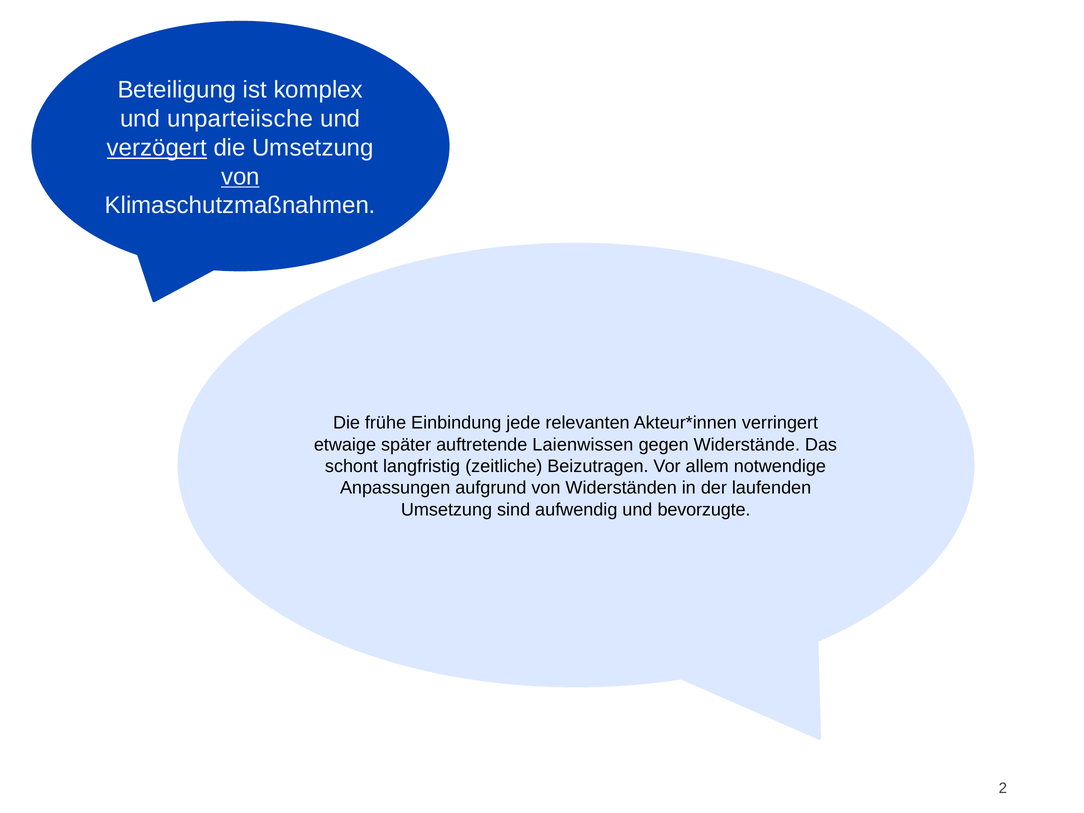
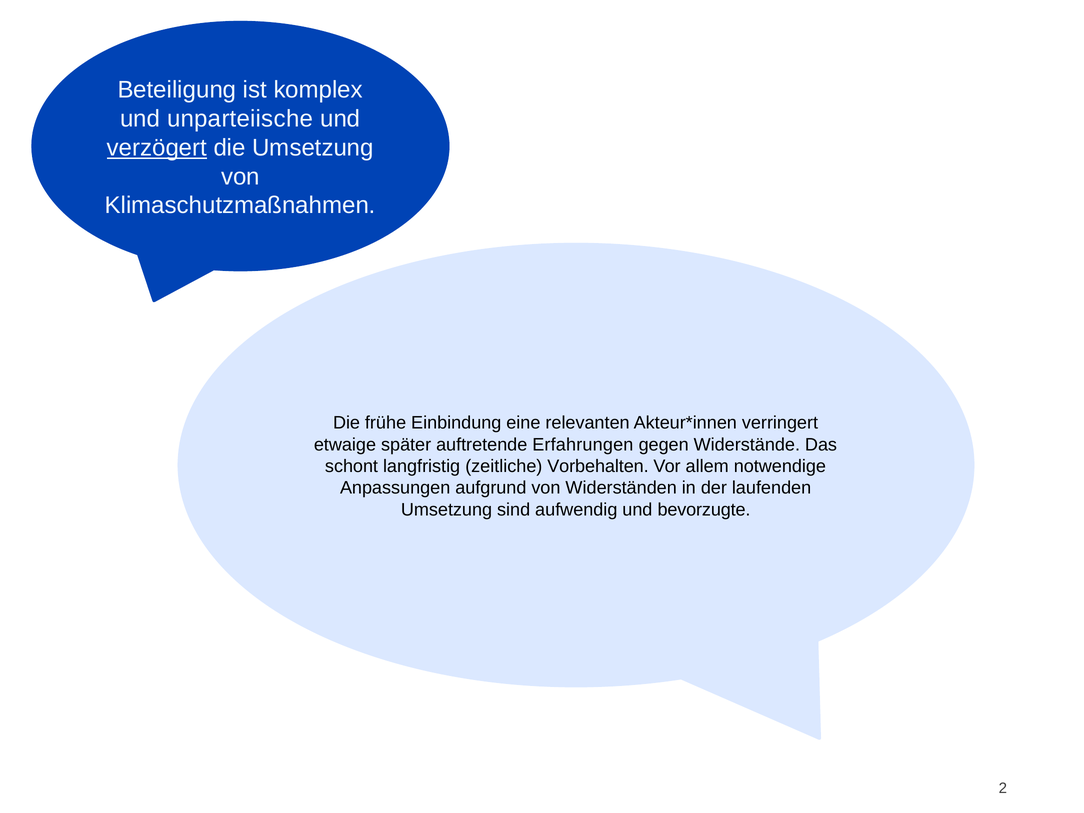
von at (240, 177) underline: present -> none
jede: jede -> eine
Laienwissen: Laienwissen -> Erfahrungen
Beizutragen: Beizutragen -> Vorbehalten
